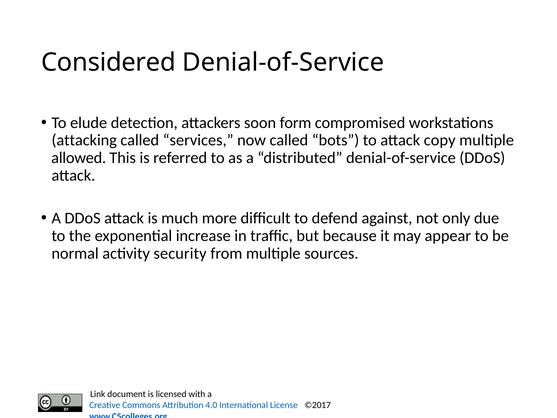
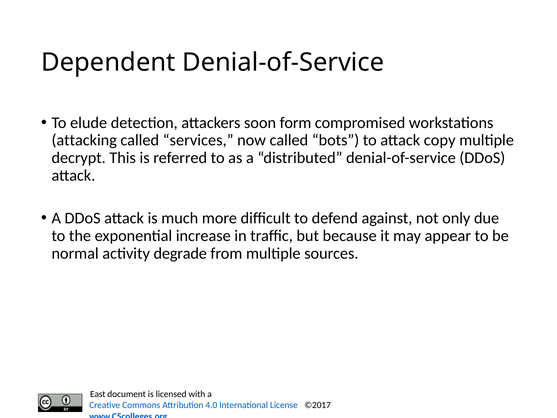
Considered: Considered -> Dependent
allowed: allowed -> decrypt
security: security -> degrade
Link: Link -> East
